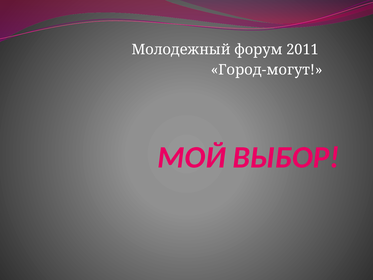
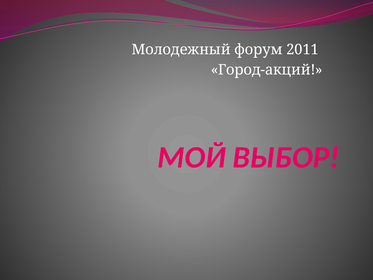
Город-могут: Город-могут -> Город-акций
